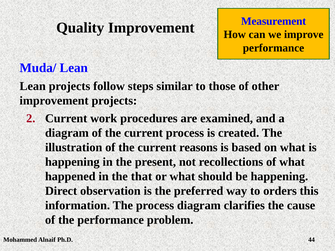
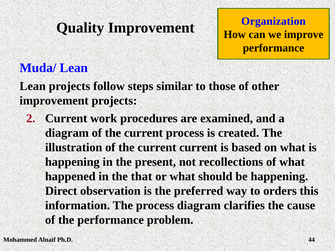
Measurement: Measurement -> Organization
current reasons: reasons -> current
